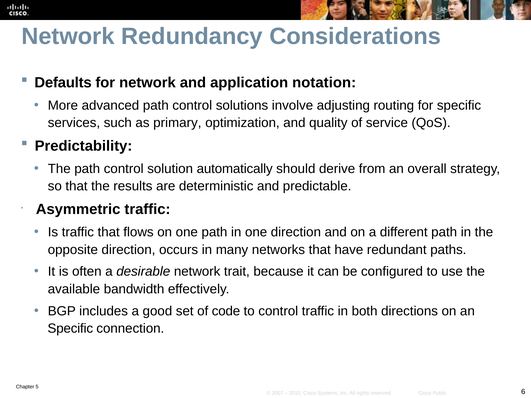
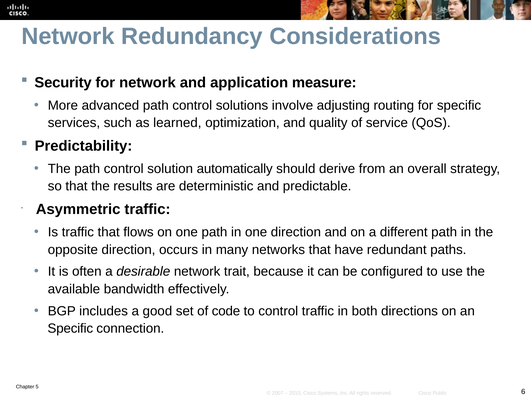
Defaults: Defaults -> Security
notation: notation -> measure
primary: primary -> learned
